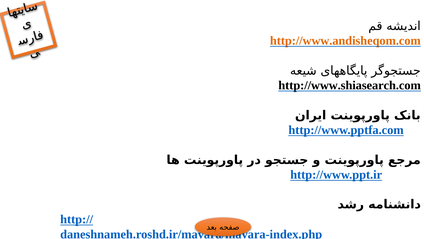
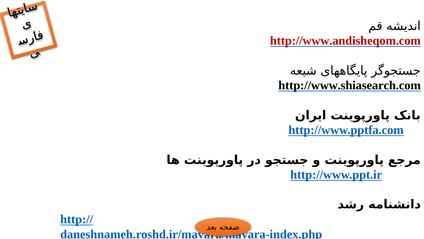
http://www.andisheqom.com colour: orange -> red
